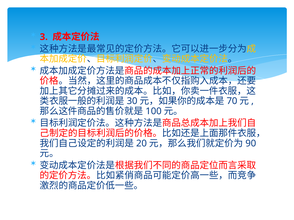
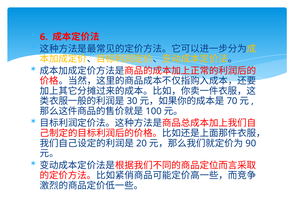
3: 3 -> 6
